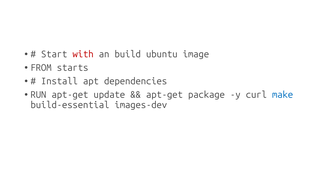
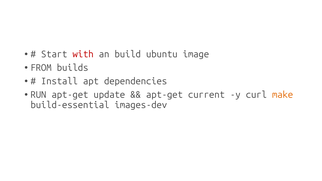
starts: starts -> builds
package: package -> current
make colour: blue -> orange
